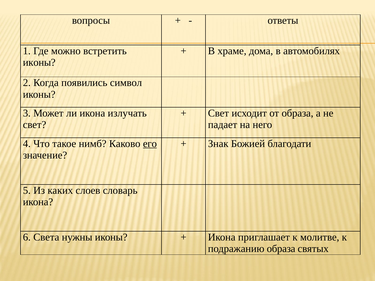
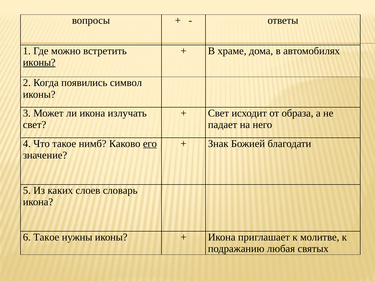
иконы at (39, 63) underline: none -> present
6 Света: Света -> Такое
подражанию образа: образа -> любая
